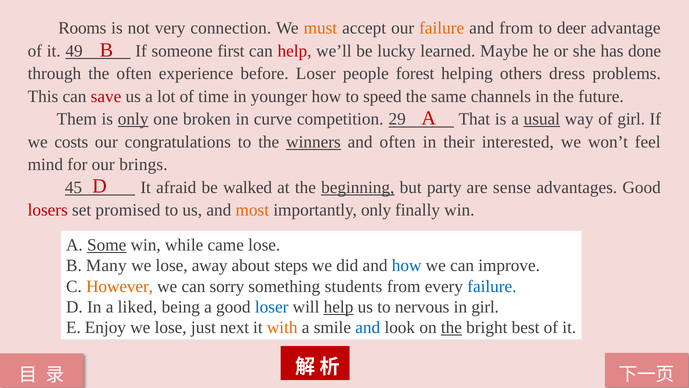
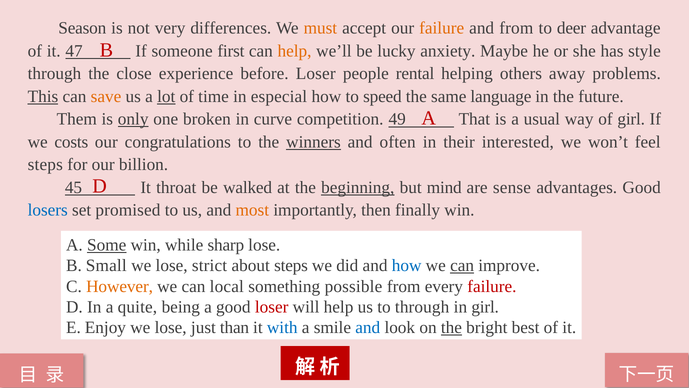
Rooms: Rooms -> Season
connection: connection -> differences
49: 49 -> 47
help at (295, 51) colour: red -> orange
learned: learned -> anxiety
done: done -> style
the often: often -> close
forest: forest -> rental
dress: dress -> away
This underline: none -> present
save colour: red -> orange
lot underline: none -> present
younger: younger -> especial
channels: channels -> language
29: 29 -> 49
usual underline: present -> none
mind at (45, 165): mind -> steps
brings: brings -> billion
afraid: afraid -> throat
party: party -> mind
losers colour: red -> blue
importantly only: only -> then
came: came -> sharp
Many: Many -> Small
away: away -> strict
can at (462, 265) underline: none -> present
sorry: sorry -> local
students: students -> possible
failure at (492, 286) colour: blue -> red
liked: liked -> quite
loser at (272, 307) colour: blue -> red
help at (339, 307) underline: present -> none
to nervous: nervous -> through
next: next -> than
with colour: orange -> blue
